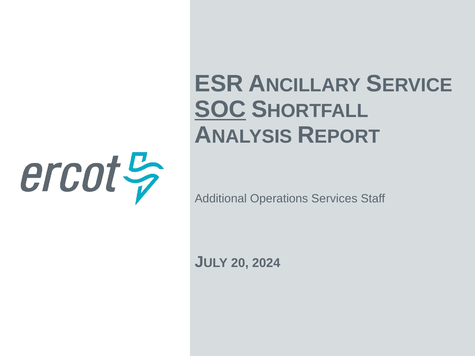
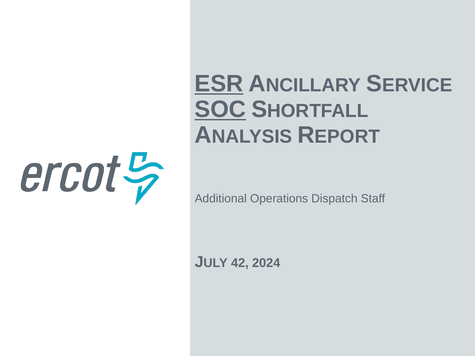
ESR underline: none -> present
Services: Services -> Dispatch
20: 20 -> 42
